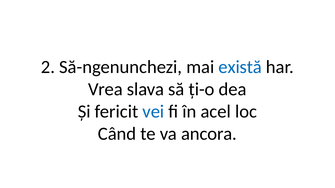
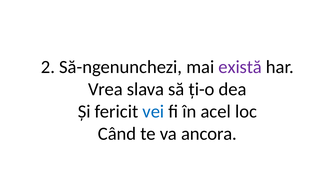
există colour: blue -> purple
